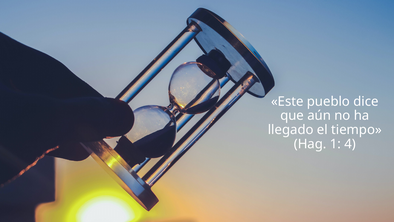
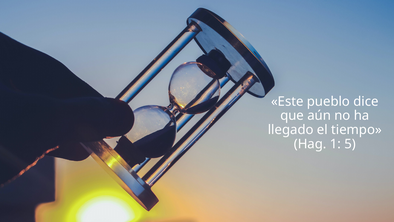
4: 4 -> 5
